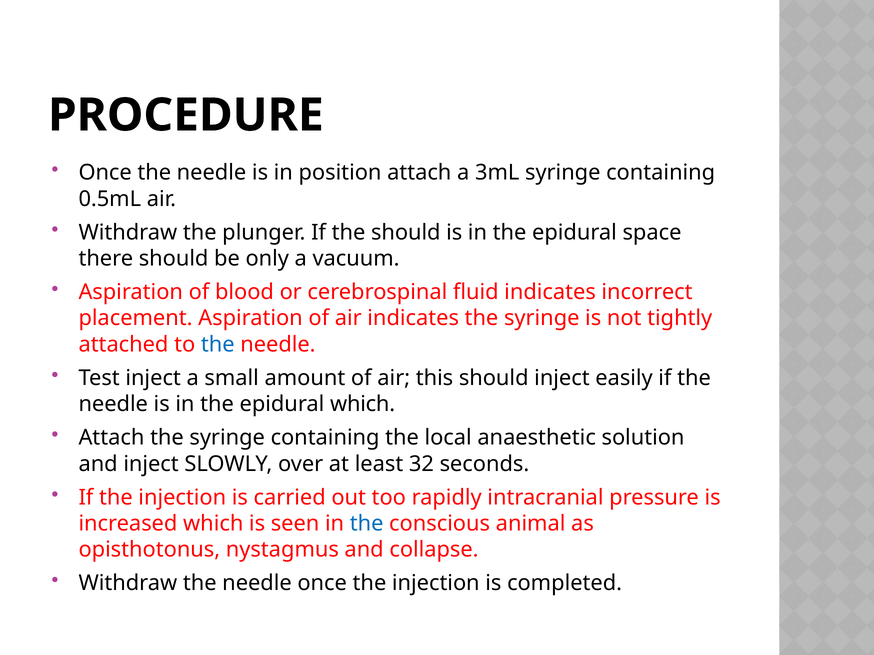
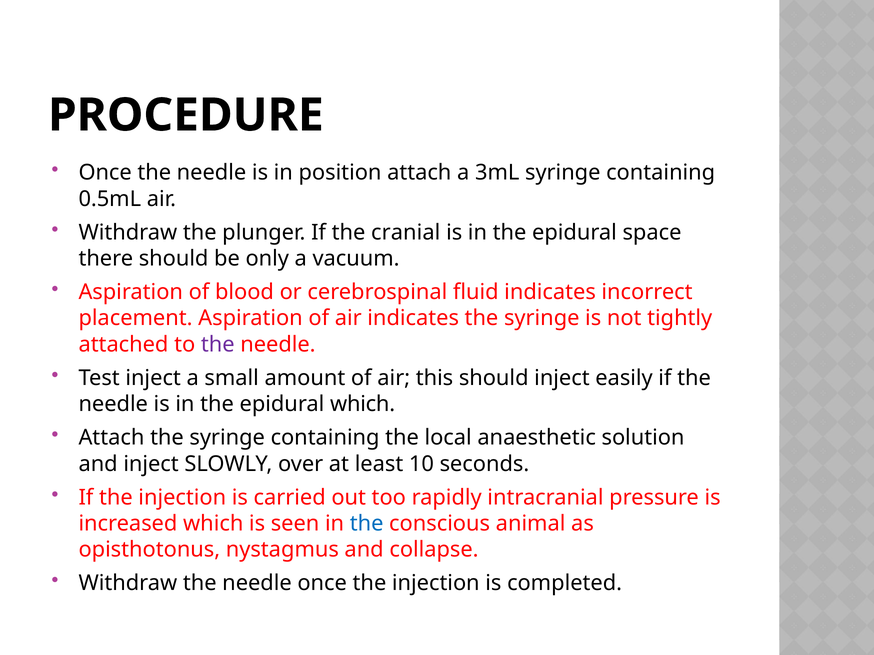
the should: should -> cranial
the at (218, 345) colour: blue -> purple
32: 32 -> 10
